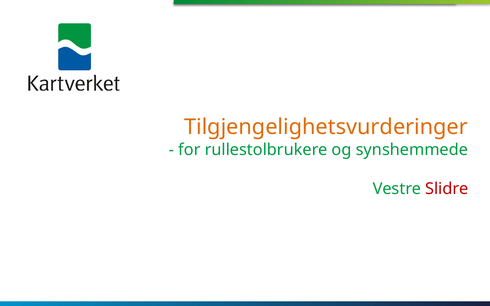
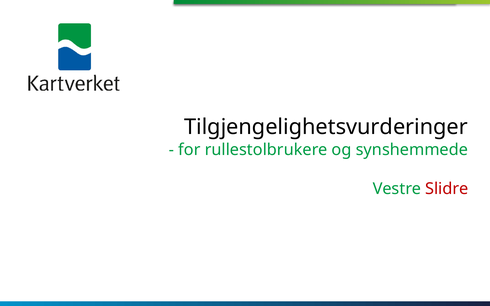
Tilgjengelighetsvurderinger colour: orange -> black
